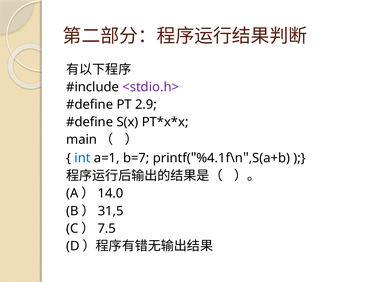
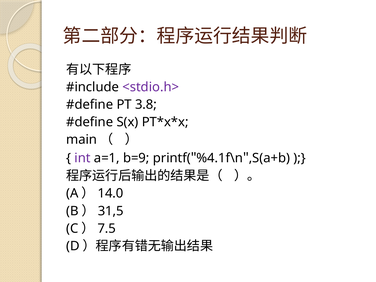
2.9: 2.9 -> 3.8
int colour: blue -> purple
b=7: b=7 -> b=9
